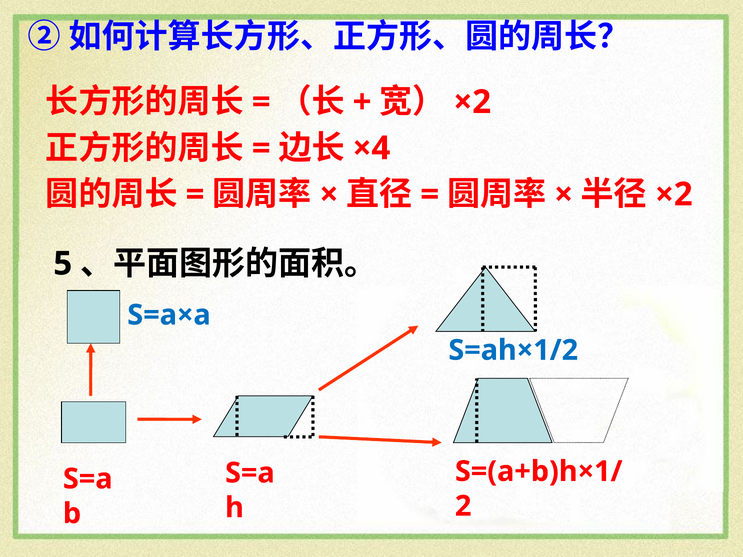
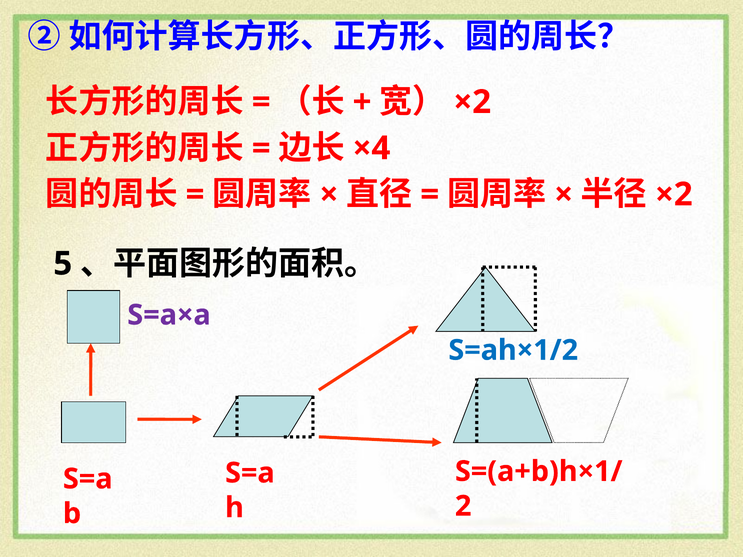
S=a×a colour: blue -> purple
